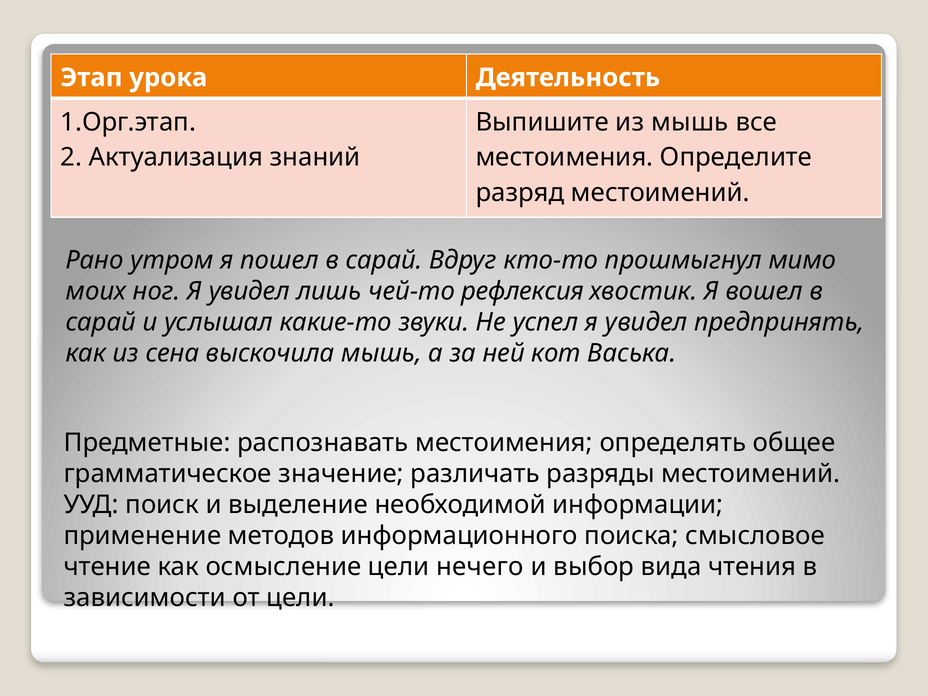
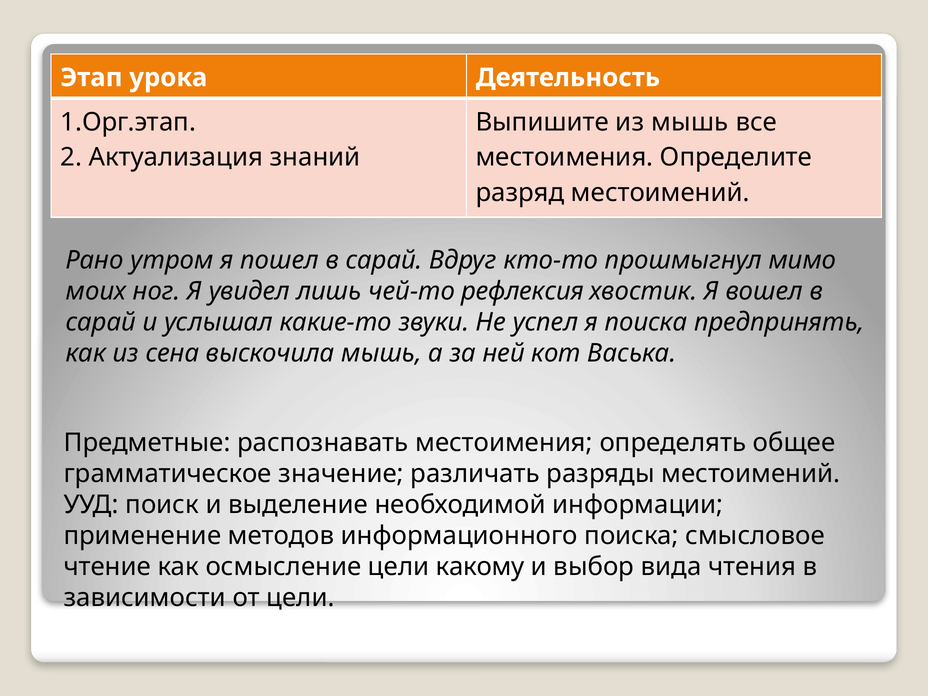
успел я увидел: увидел -> поиска
нечего: нечего -> какому
